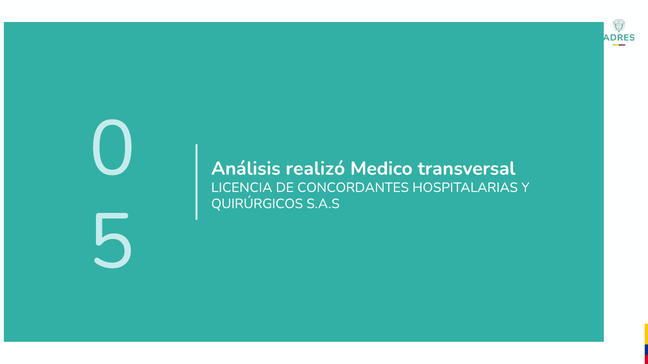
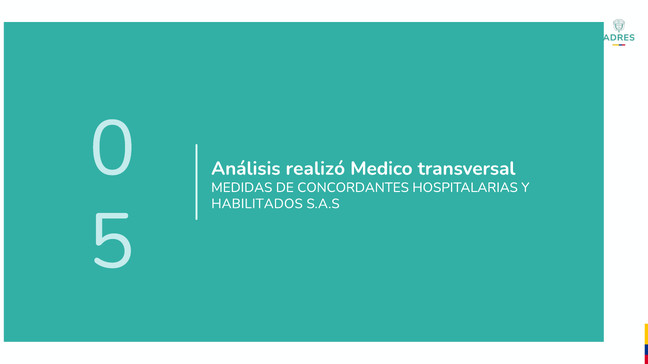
LICENCIA: LICENCIA -> MEDIDAS
QUIRÚRGICOS: QUIRÚRGICOS -> HABILITADOS
